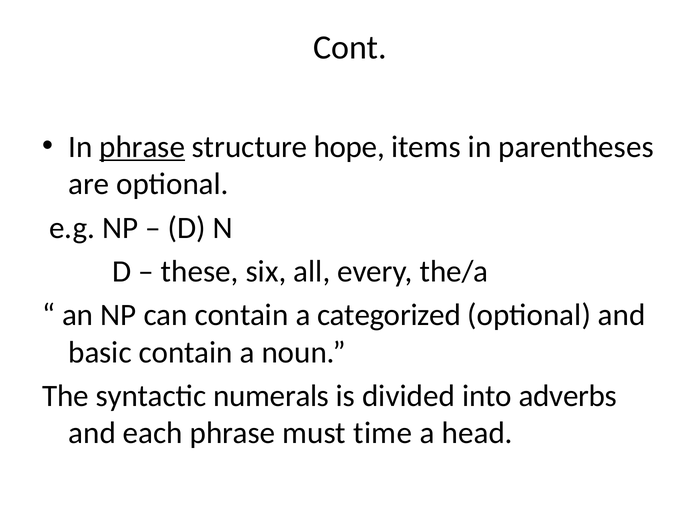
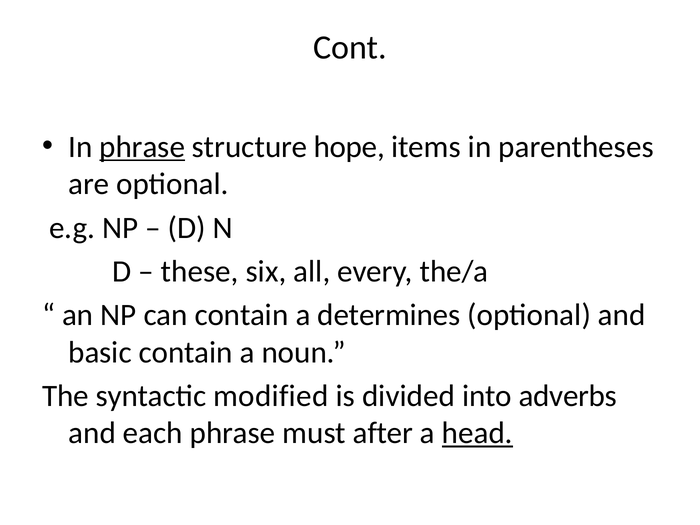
categorized: categorized -> determines
numerals: numerals -> modified
time: time -> after
head underline: none -> present
